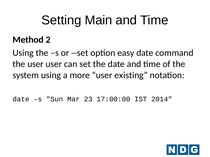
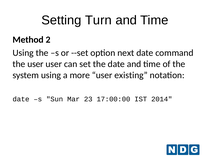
Main: Main -> Turn
easy: easy -> next
